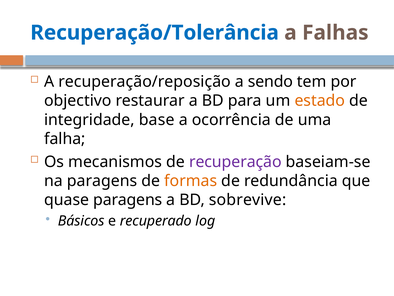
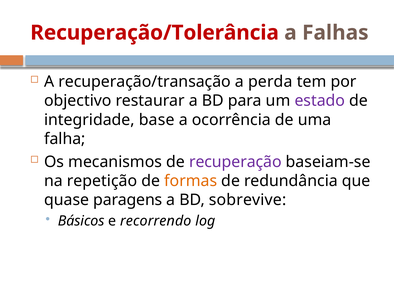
Recuperação/Tolerância colour: blue -> red
recuperação/reposição: recuperação/reposição -> recuperação/transação
sendo: sendo -> perda
estado colour: orange -> purple
na paragens: paragens -> repetição
recuperado: recuperado -> recorrendo
